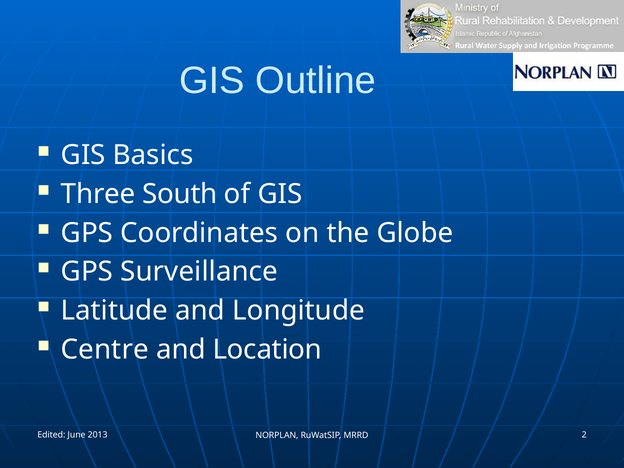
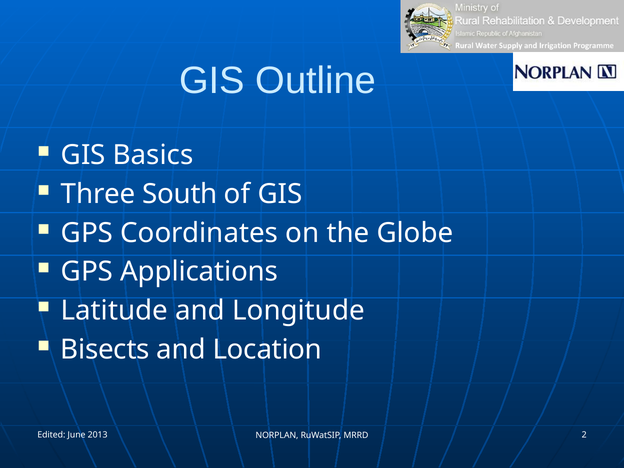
Surveillance: Surveillance -> Applications
Centre: Centre -> Bisects
